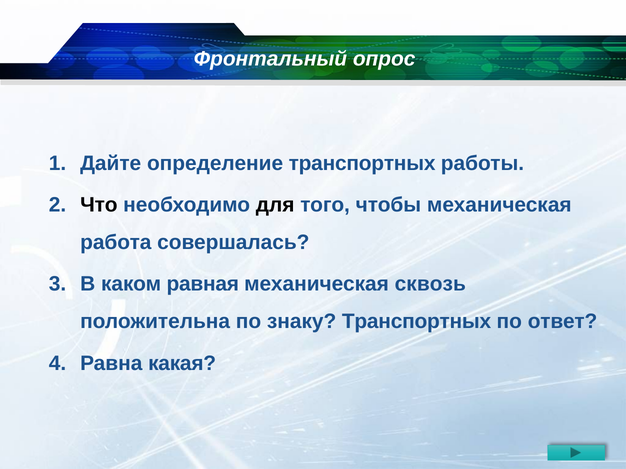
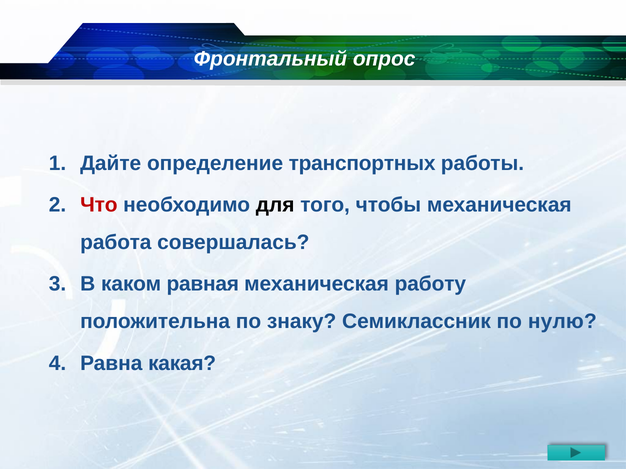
Что colour: black -> red
сквозь: сквозь -> работу
знаку Транспортных: Транспортных -> Семиклассник
ответ: ответ -> нулю
